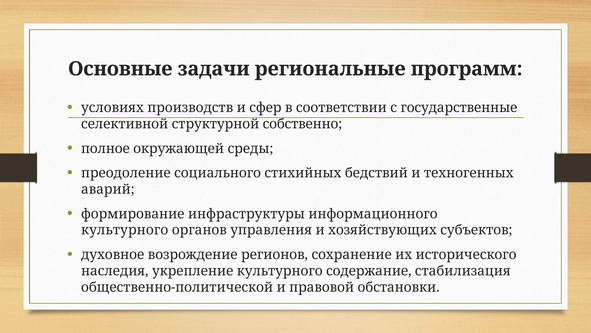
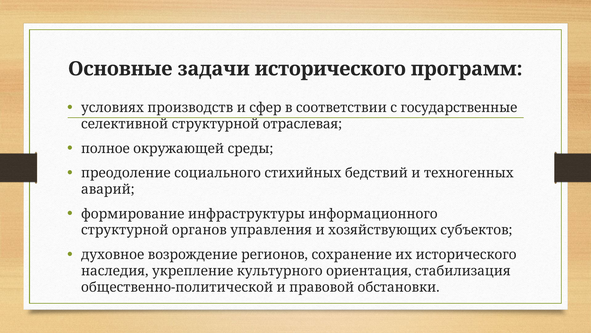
задачи региональные: региональные -> исторического
собственно: собственно -> отраслевая
культурного at (125, 230): культурного -> структурной
содержание: содержание -> ориентация
